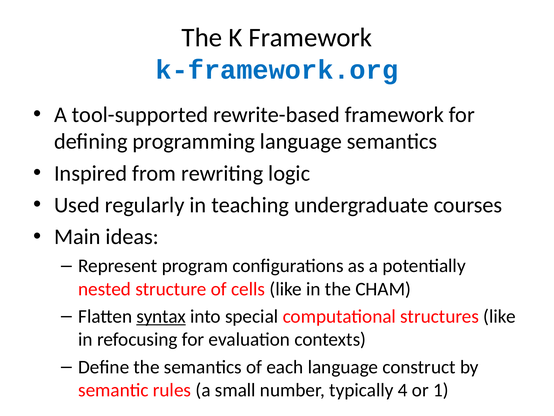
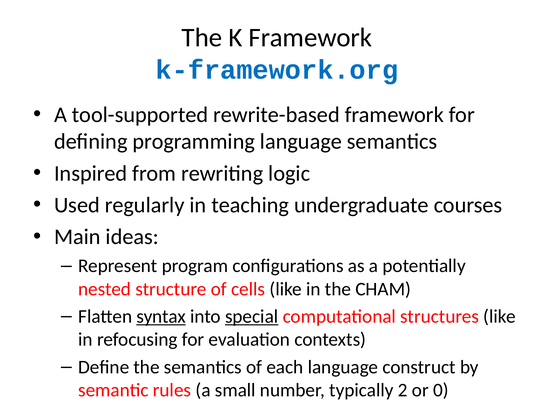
special underline: none -> present
4: 4 -> 2
1: 1 -> 0
